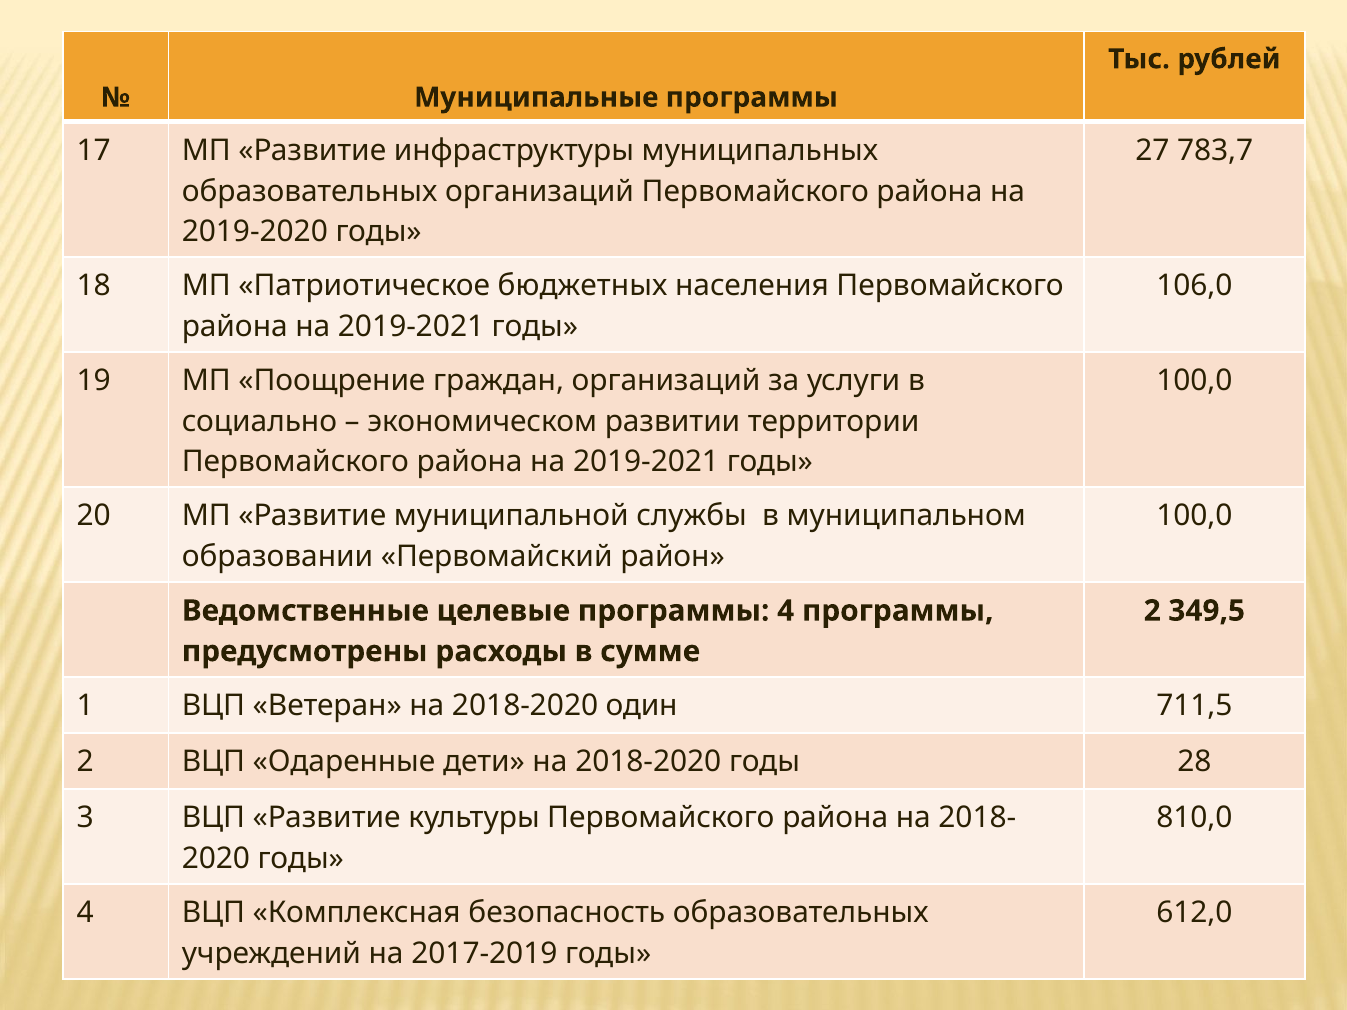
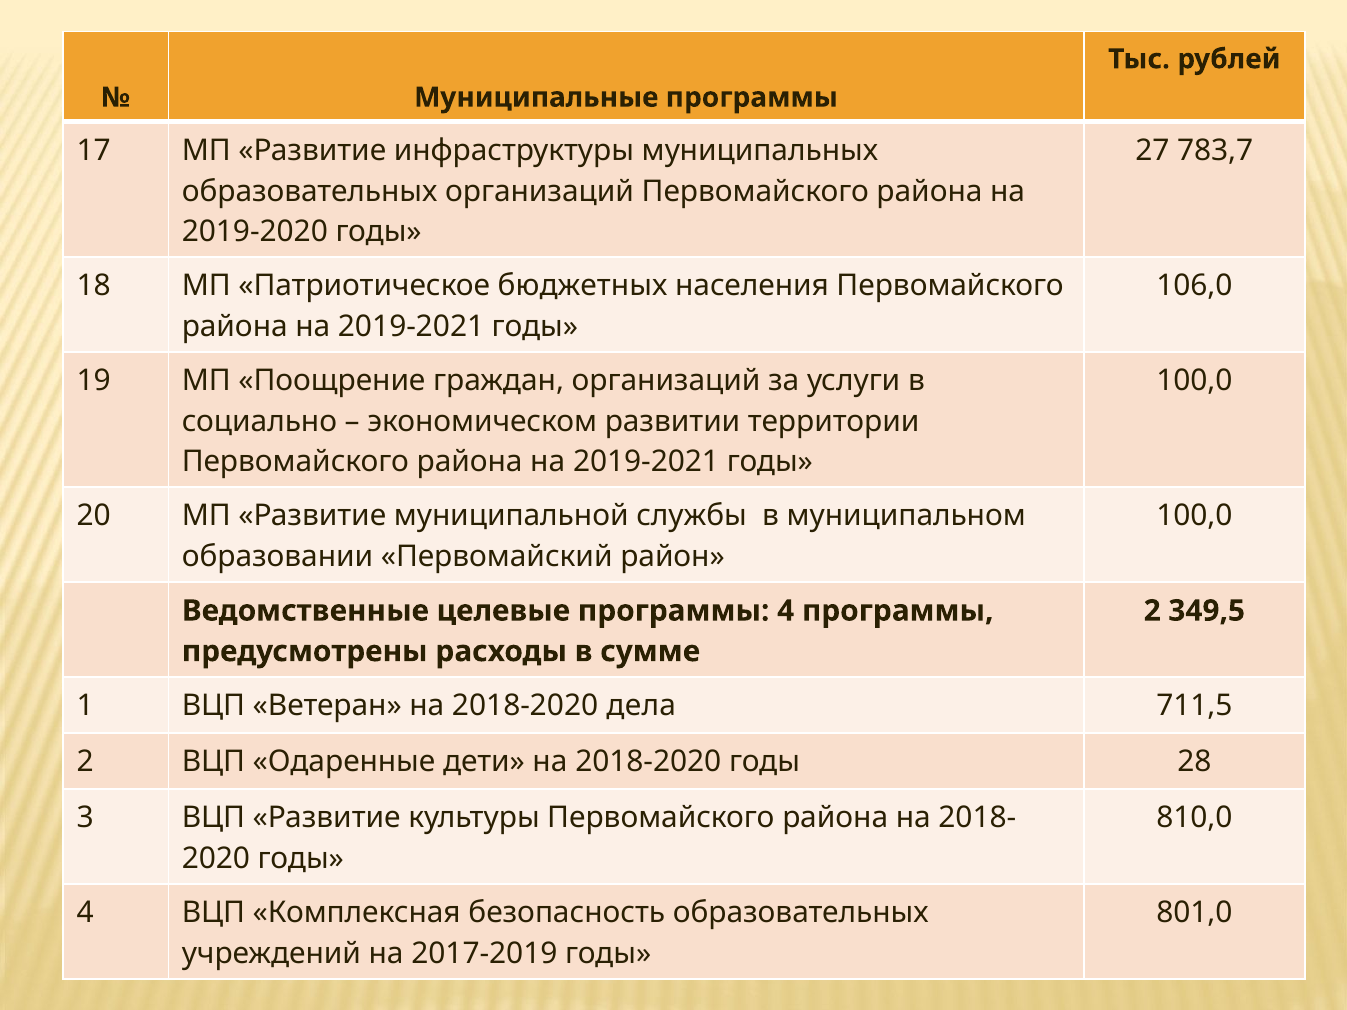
один: один -> дела
612,0: 612,0 -> 801,0
